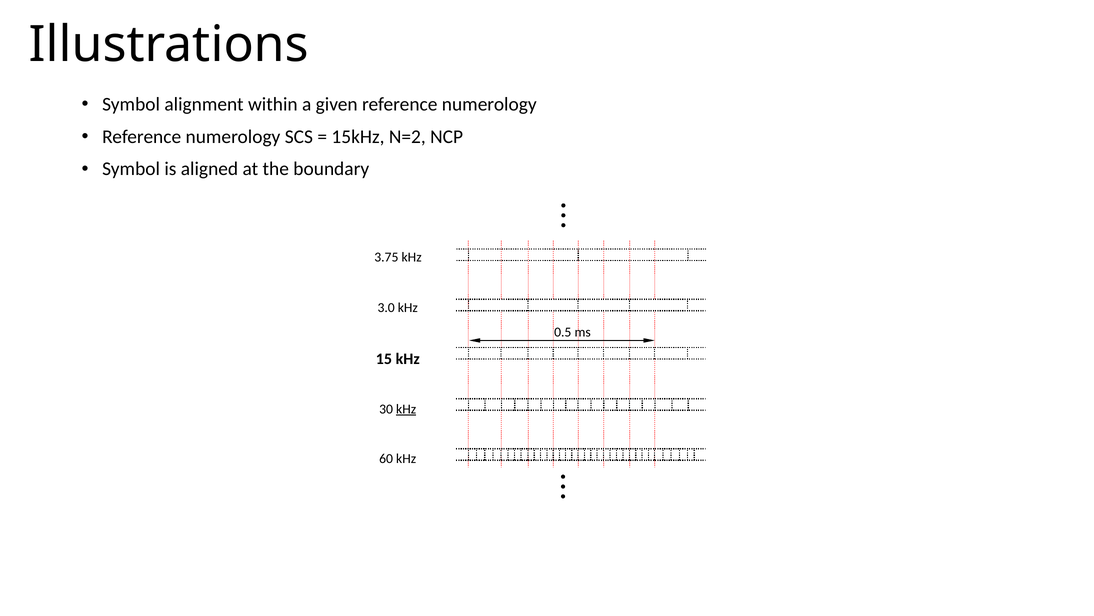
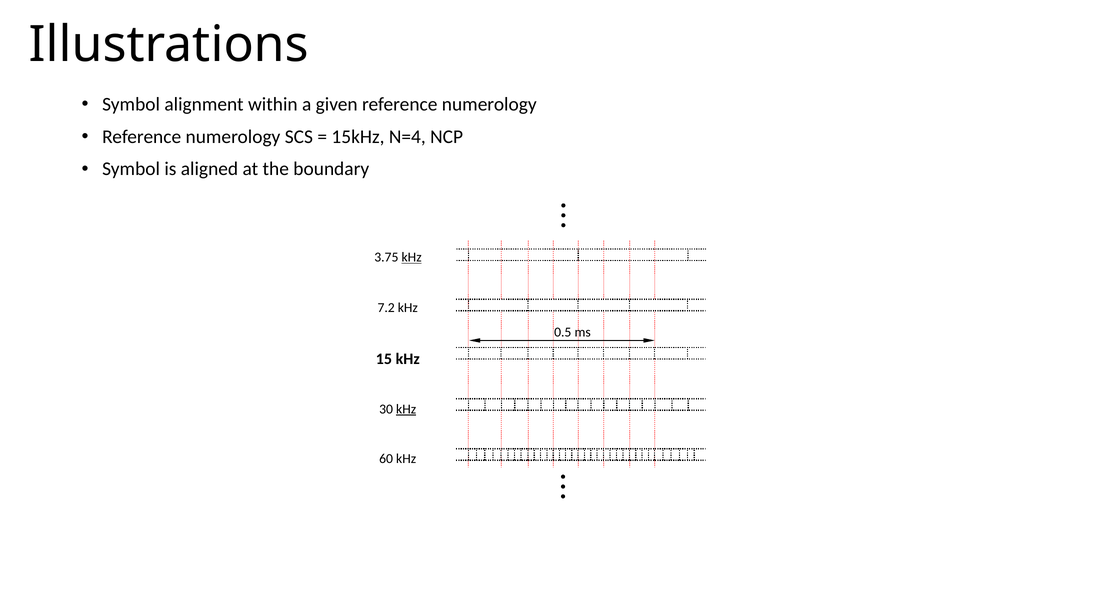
N=2: N=2 -> N=4
kHz at (412, 257) underline: none -> present
3.0: 3.0 -> 7.2
